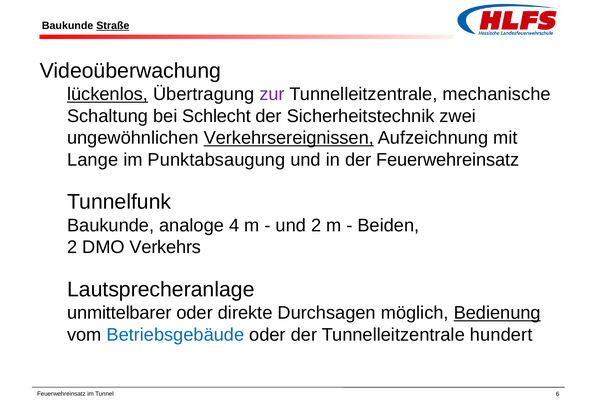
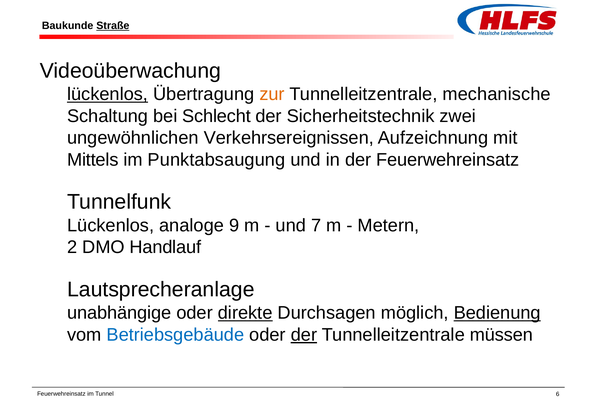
zur colour: purple -> orange
Verkehrsereignissen underline: present -> none
Lange: Lange -> Mittels
Baukunde at (111, 225): Baukunde -> Lückenlos
4: 4 -> 9
und 2: 2 -> 7
Beiden: Beiden -> Metern
Verkehrs: Verkehrs -> Handlauf
unmittelbarer: unmittelbarer -> unabhängige
direkte underline: none -> present
der at (304, 335) underline: none -> present
hundert: hundert -> müssen
